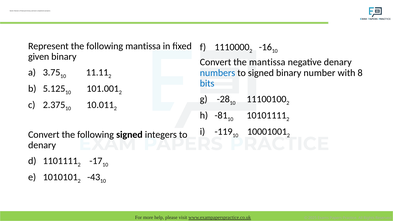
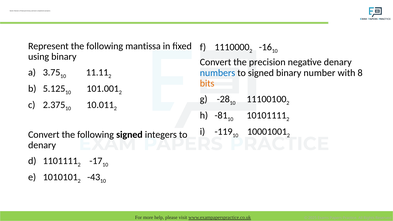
given: given -> using
the mantissa: mantissa -> precision
bits colour: blue -> orange
